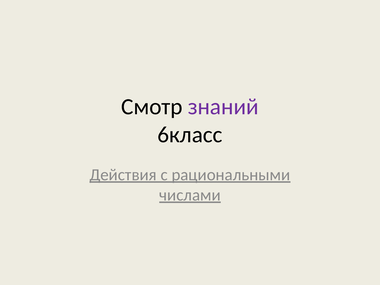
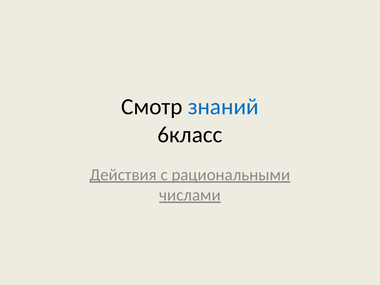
знаний colour: purple -> blue
